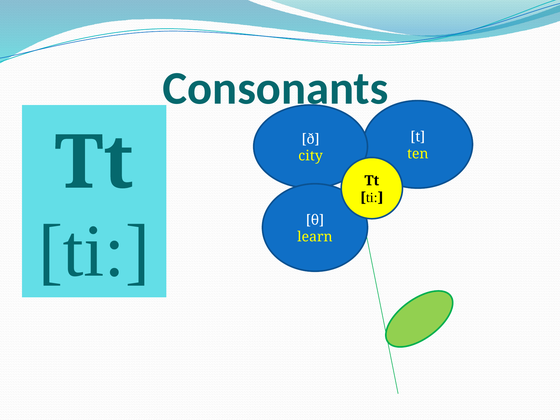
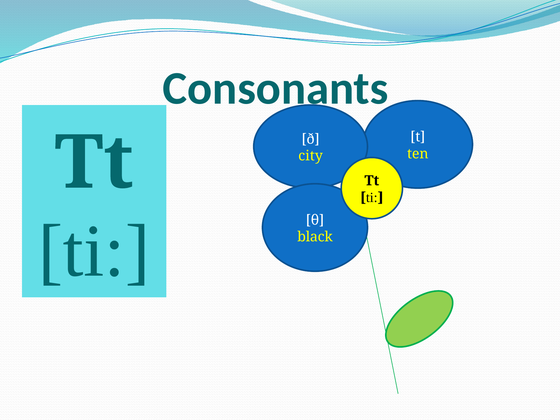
learn: learn -> black
